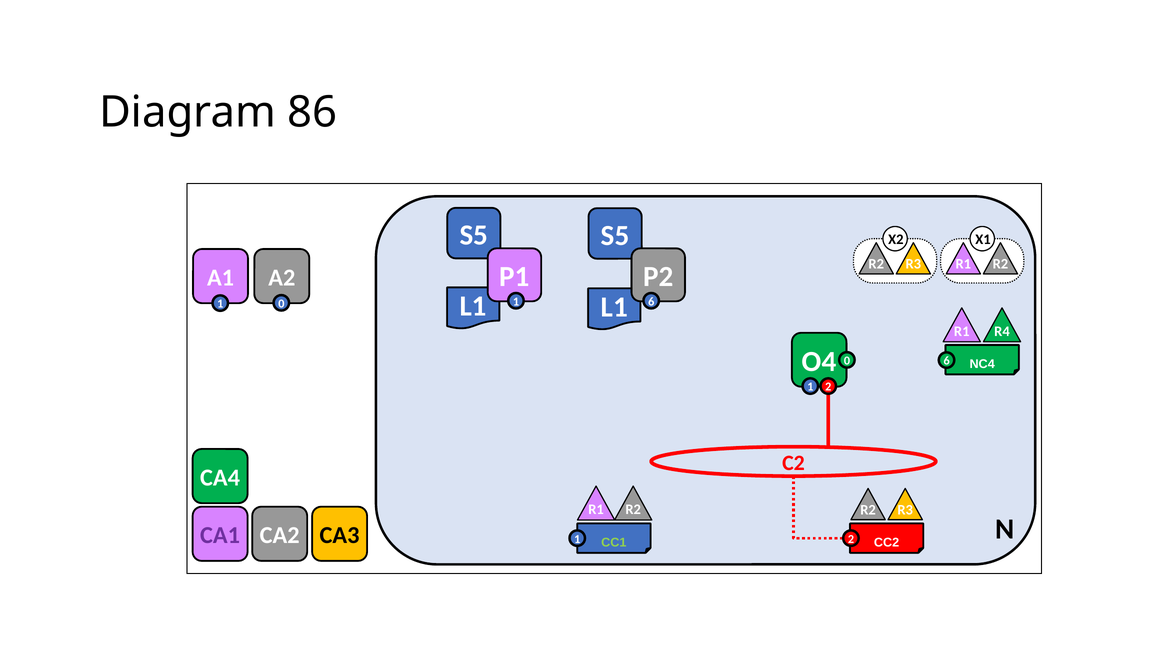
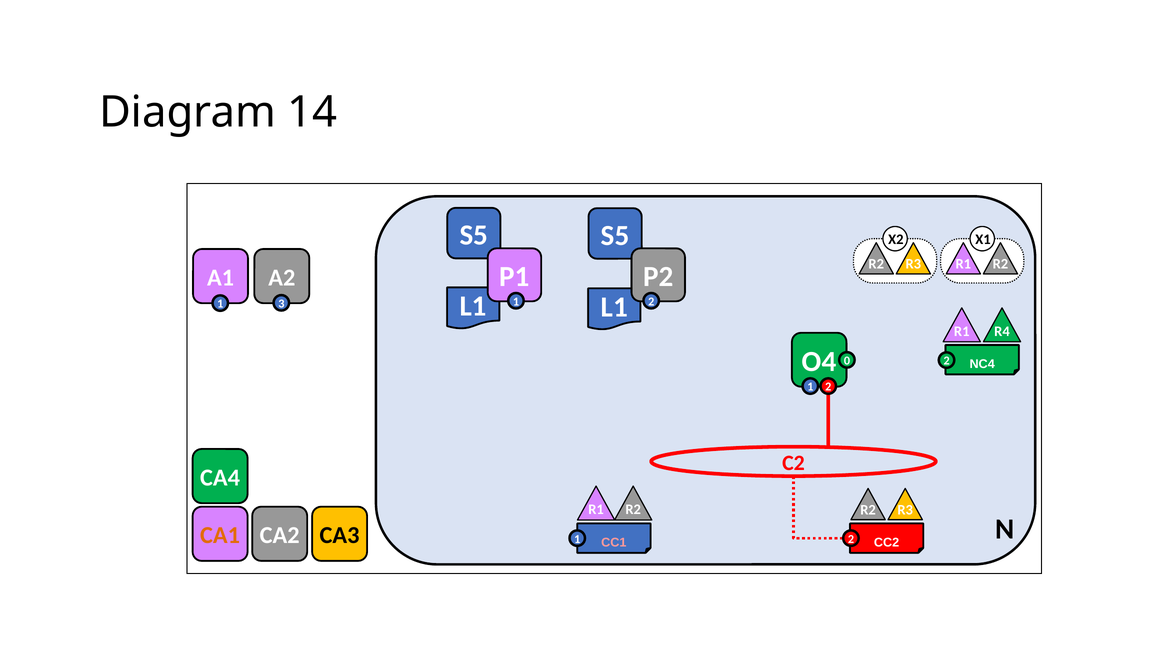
86: 86 -> 14
6 at (651, 302): 6 -> 2
1 0: 0 -> 3
0 6: 6 -> 2
CA1 colour: purple -> orange
CC1 colour: light green -> pink
